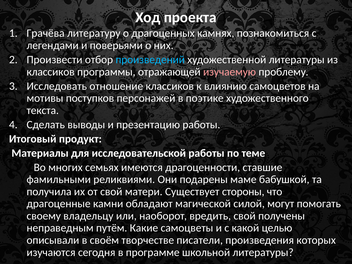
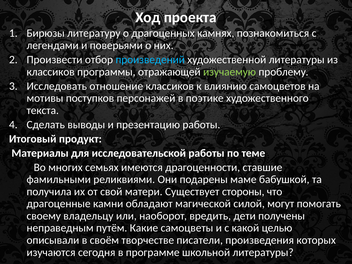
Грачёва: Грачёва -> Бирюзы
изучаемую colour: pink -> light green
вредить свой: свой -> дети
